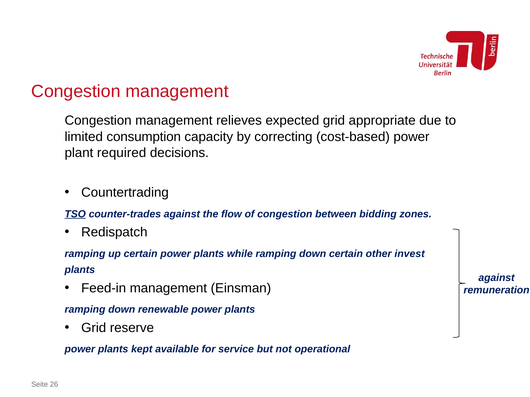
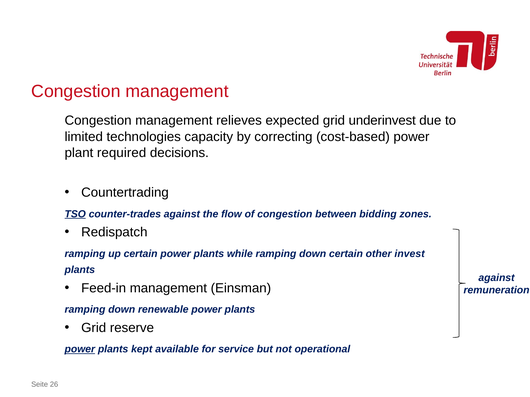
appropriate: appropriate -> underinvest
consumption: consumption -> technologies
power at (80, 350) underline: none -> present
